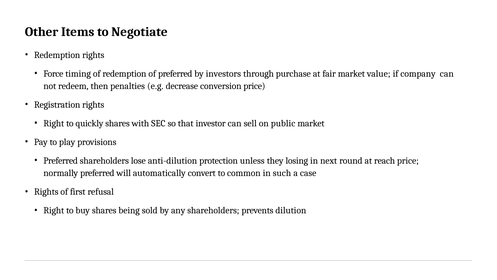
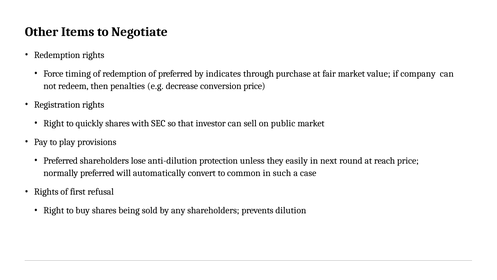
investors: investors -> indicates
losing: losing -> easily
